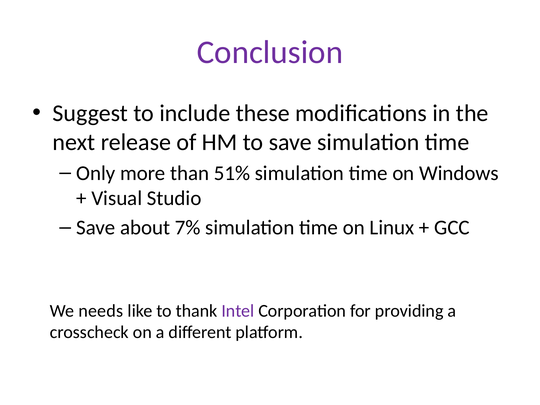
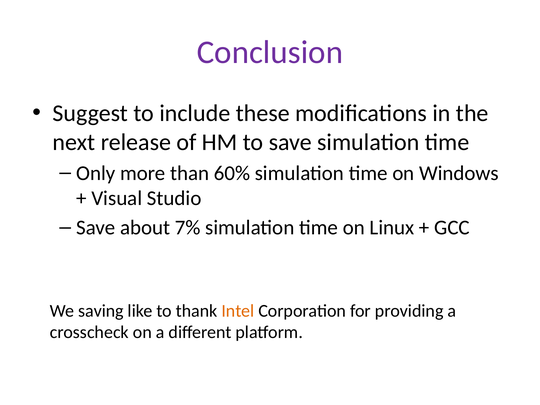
51%: 51% -> 60%
needs: needs -> saving
Intel colour: purple -> orange
